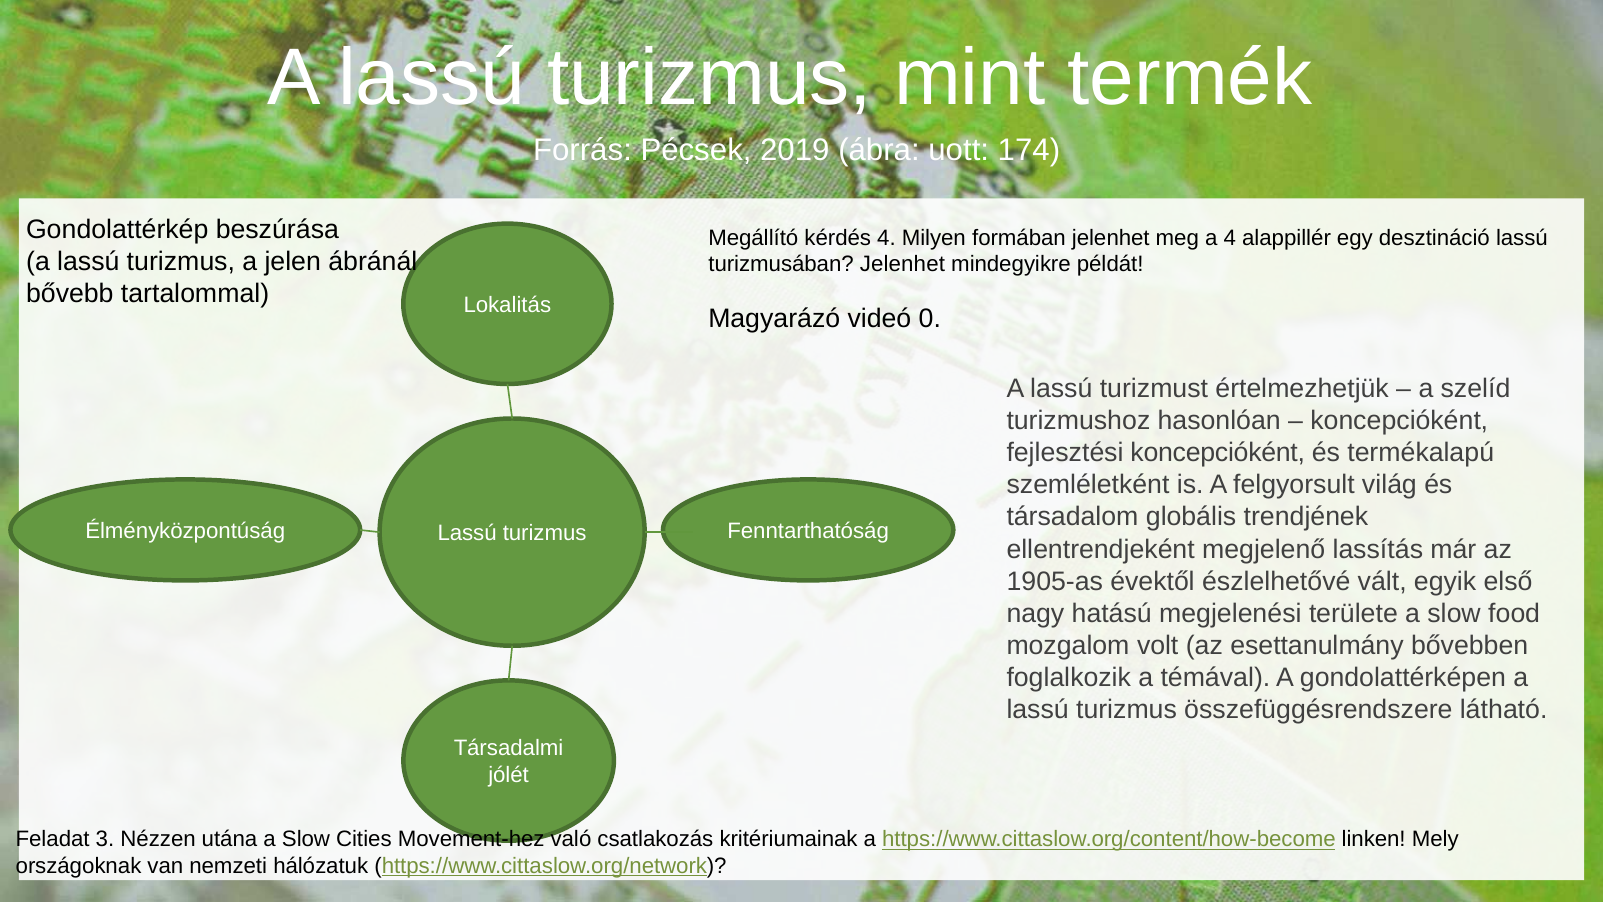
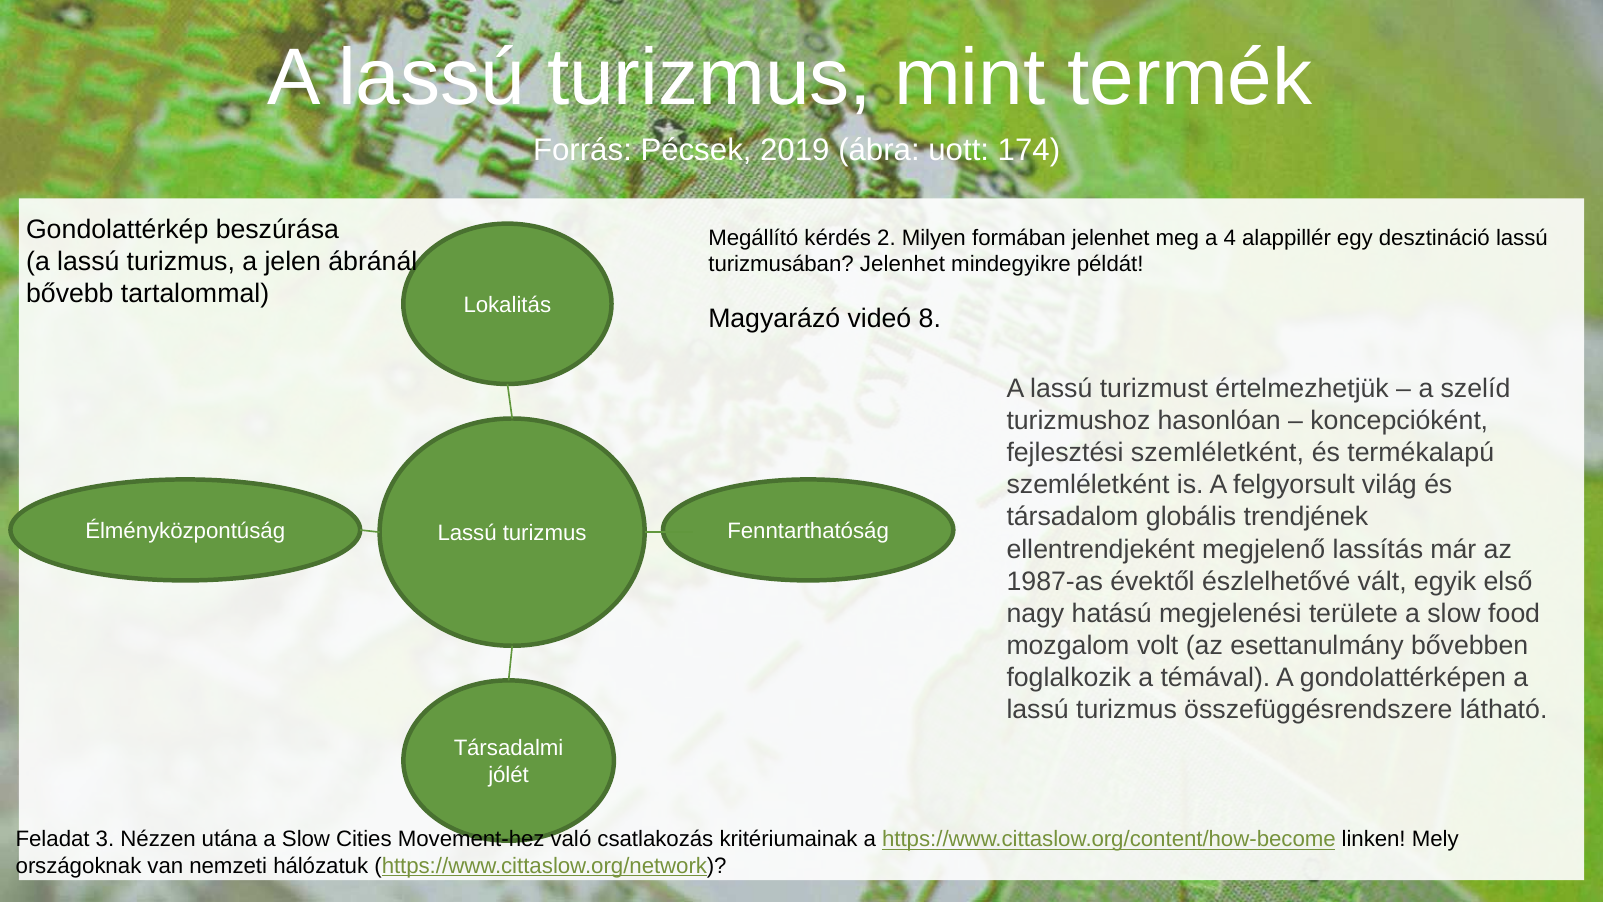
kérdés 4: 4 -> 2
0: 0 -> 8
fejlesztési koncepcióként: koncepcióként -> szemléletként
1905-as: 1905-as -> 1987-as
